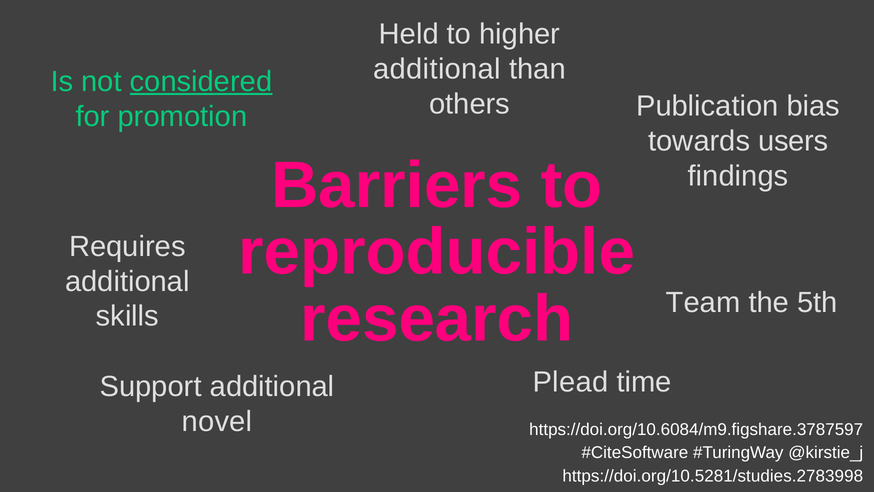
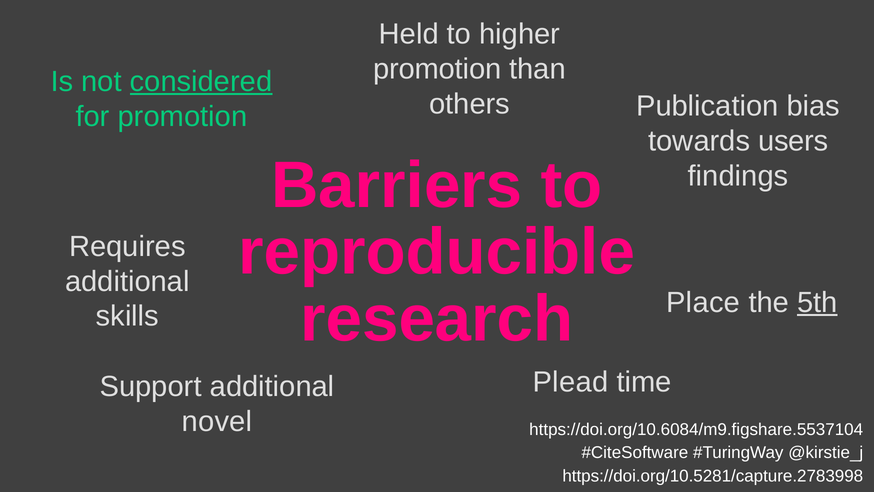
additional at (437, 69): additional -> promotion
Team: Team -> Place
5th underline: none -> present
https://doi.org/10.6084/m9.figshare.3787597: https://doi.org/10.6084/m9.figshare.3787597 -> https://doi.org/10.6084/m9.figshare.5537104
https://doi.org/10.5281/studies.2783998: https://doi.org/10.5281/studies.2783998 -> https://doi.org/10.5281/capture.2783998
